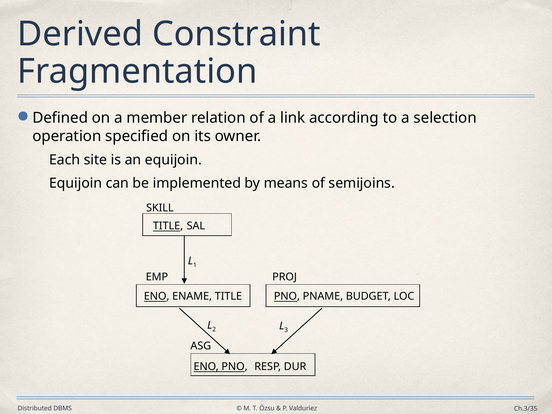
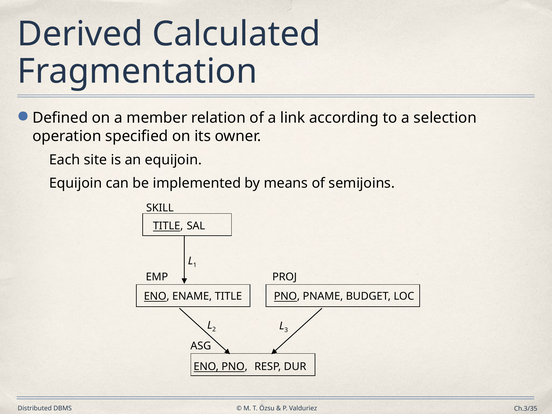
Constraint: Constraint -> Calculated
